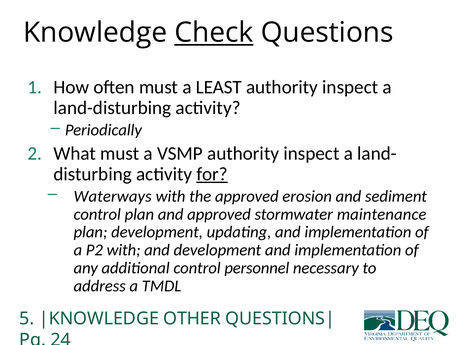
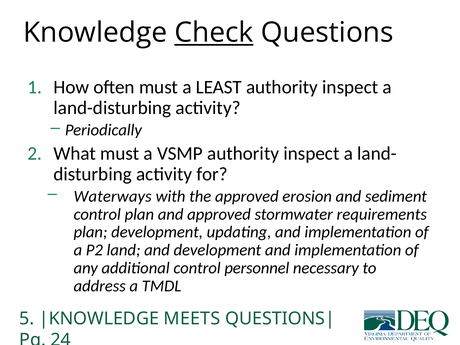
for underline: present -> none
maintenance: maintenance -> requirements
P2 with: with -> land
OTHER: OTHER -> MEETS
